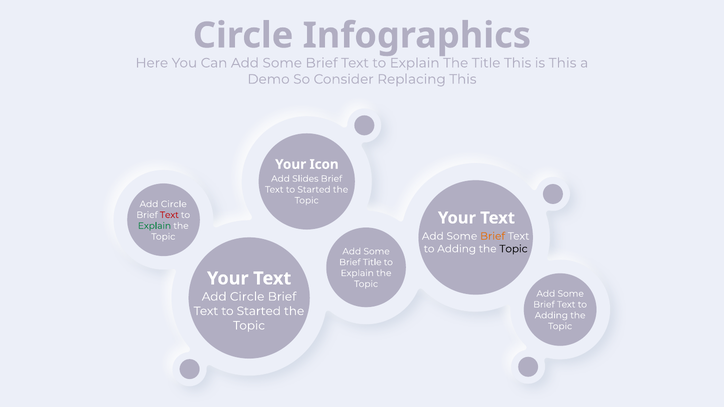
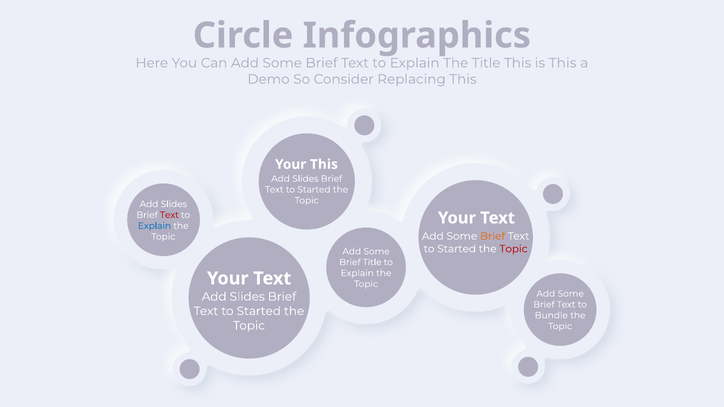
Your Icon: Icon -> This
Circle at (174, 204): Circle -> Slides
Explain at (154, 226) colour: green -> blue
Adding at (457, 249): Adding -> Started
Topic at (513, 249) colour: black -> red
Circle at (247, 297): Circle -> Slides
Adding at (551, 316): Adding -> Bundle
